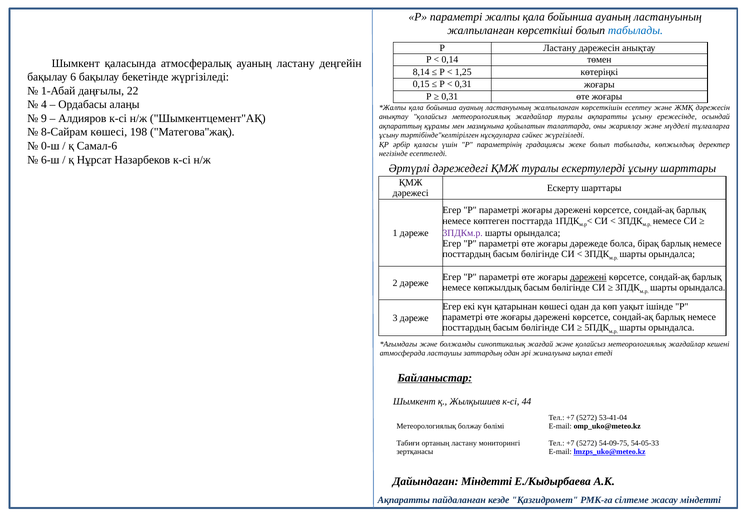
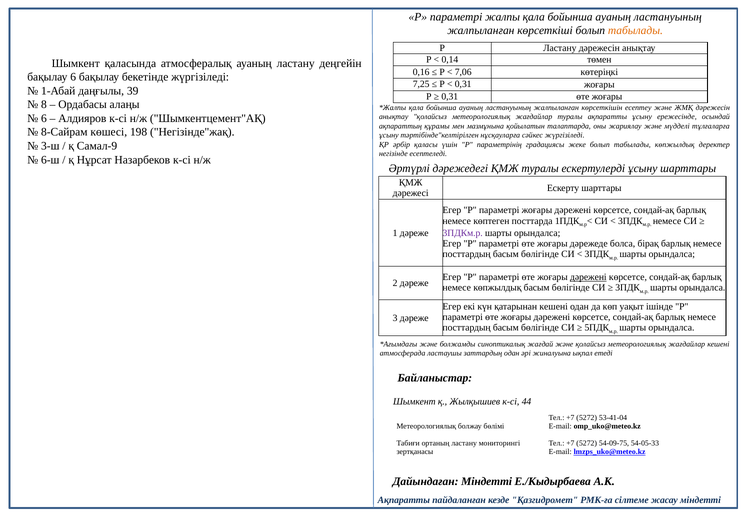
табылады at (635, 31) colour: blue -> orange
8,14: 8,14 -> 0,16
1,25: 1,25 -> 7,06
0,15: 0,15 -> 7,25
22: 22 -> 39
4: 4 -> 8
9 at (44, 118): 9 -> 6
Матегова"жақ: Матегова"жақ -> Негізінде"жақ
0-ш: 0-ш -> 3-ш
Самал-6: Самал-6 -> Самал-9
қатарынан көшесі: көшесі -> кешені
Байланыстар underline: present -> none
